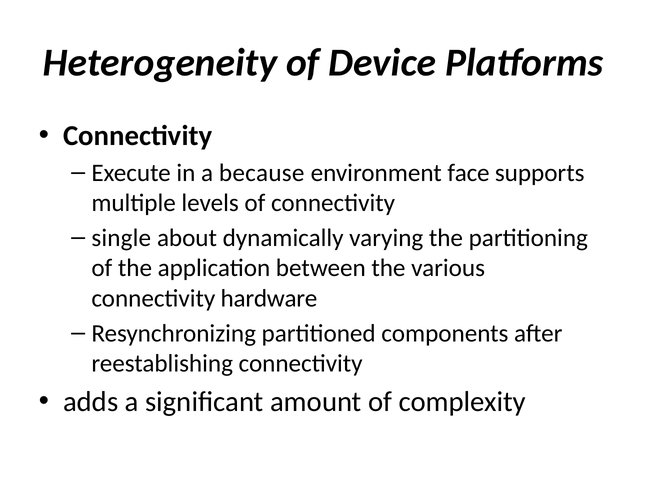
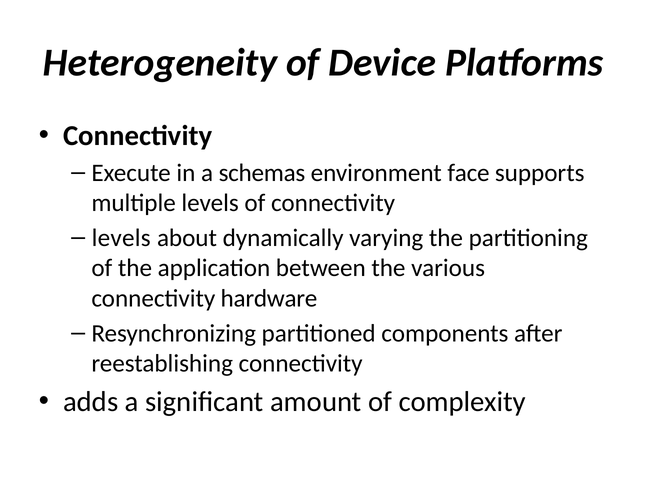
because: because -> schemas
single at (121, 238): single -> levels
